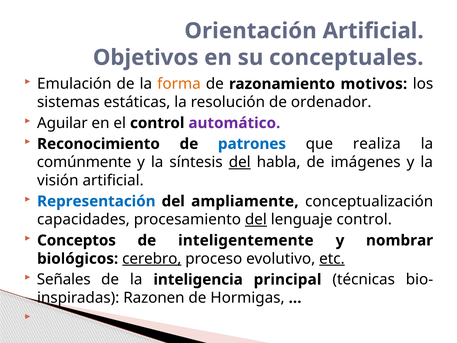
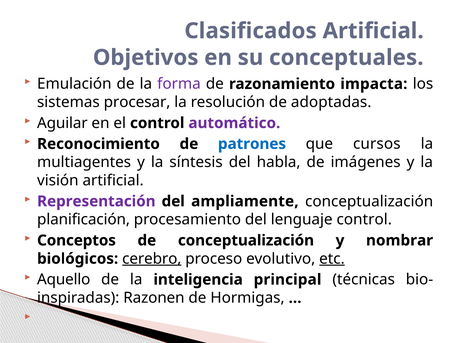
Orientación: Orientación -> Clasificados
forma colour: orange -> purple
motivos: motivos -> impacta
estáticas: estáticas -> procesar
ordenador: ordenador -> adoptadas
realiza: realiza -> cursos
comúnmente: comúnmente -> multiagentes
del at (240, 162) underline: present -> none
Representación colour: blue -> purple
capacidades: capacidades -> planificación
del at (256, 219) underline: present -> none
de inteligentemente: inteligentemente -> conceptualización
Señales: Señales -> Aquello
